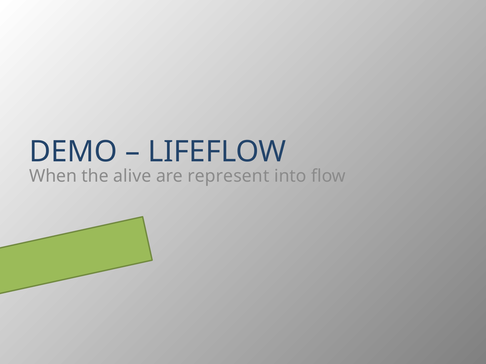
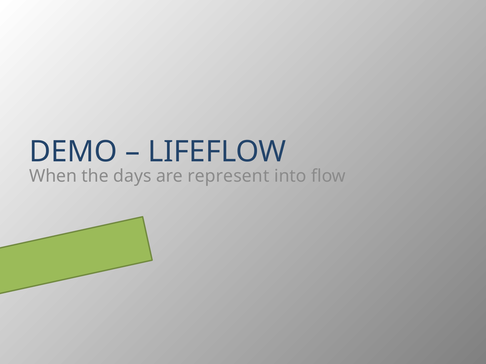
alive: alive -> days
